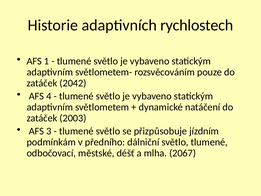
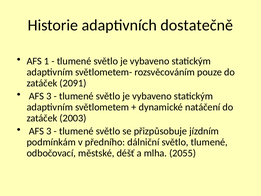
rychlostech: rychlostech -> dostatečně
2042: 2042 -> 2091
4 at (49, 96): 4 -> 3
2067: 2067 -> 2055
